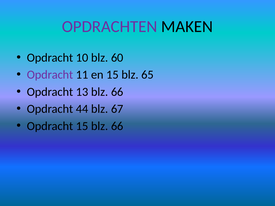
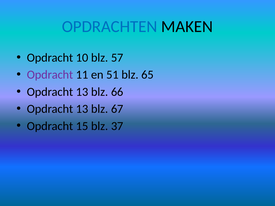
OPDRACHTEN colour: purple -> blue
60: 60 -> 57
en 15: 15 -> 51
44 at (82, 109): 44 -> 13
15 blz 66: 66 -> 37
